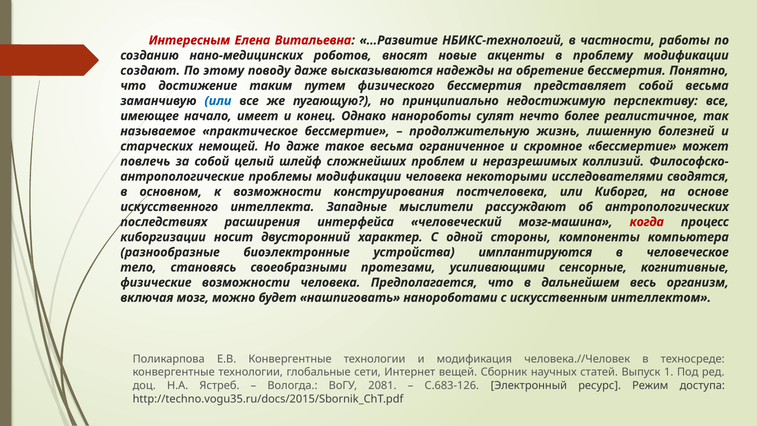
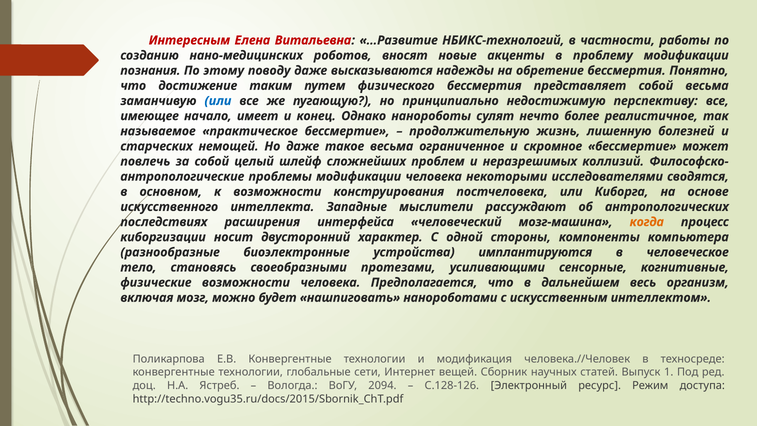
создают: создают -> познания
когда colour: red -> orange
2081: 2081 -> 2094
С.683-126: С.683-126 -> С.128-126
